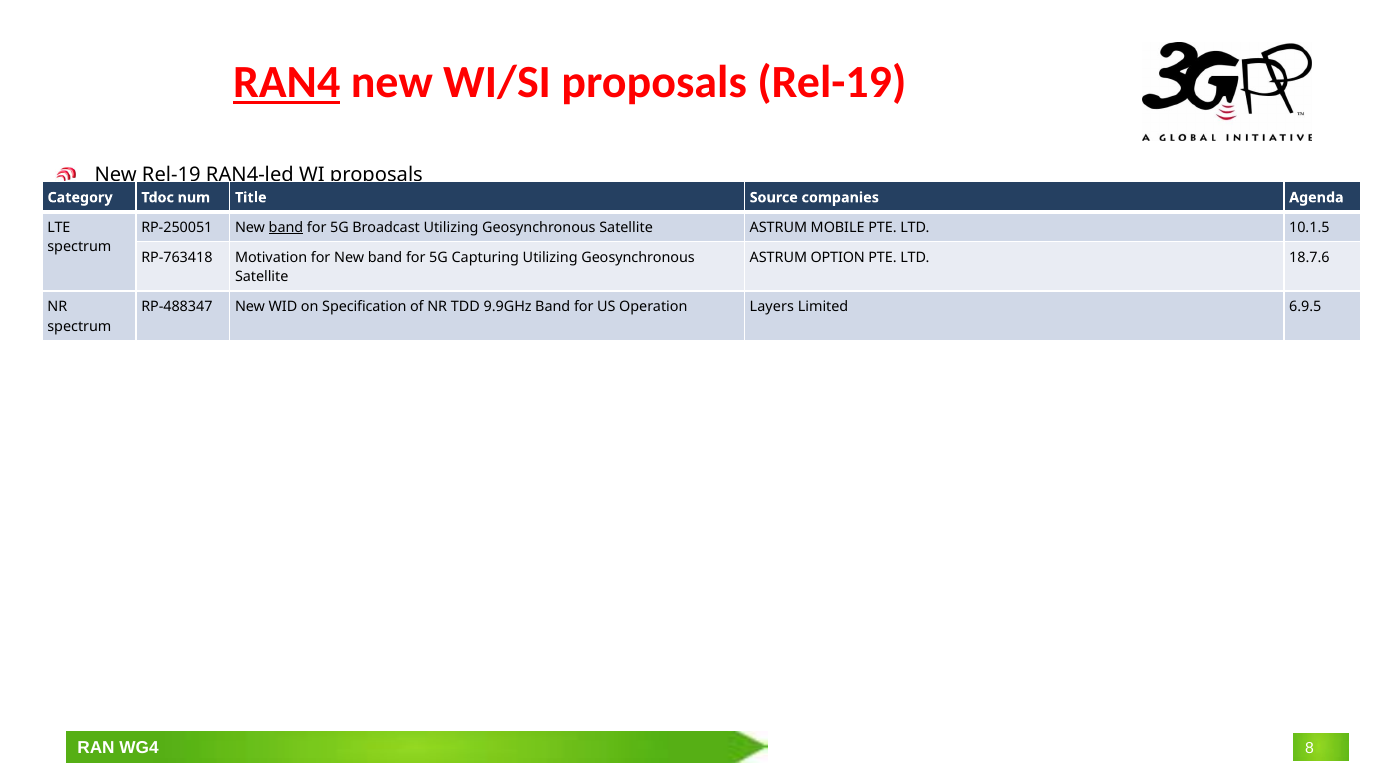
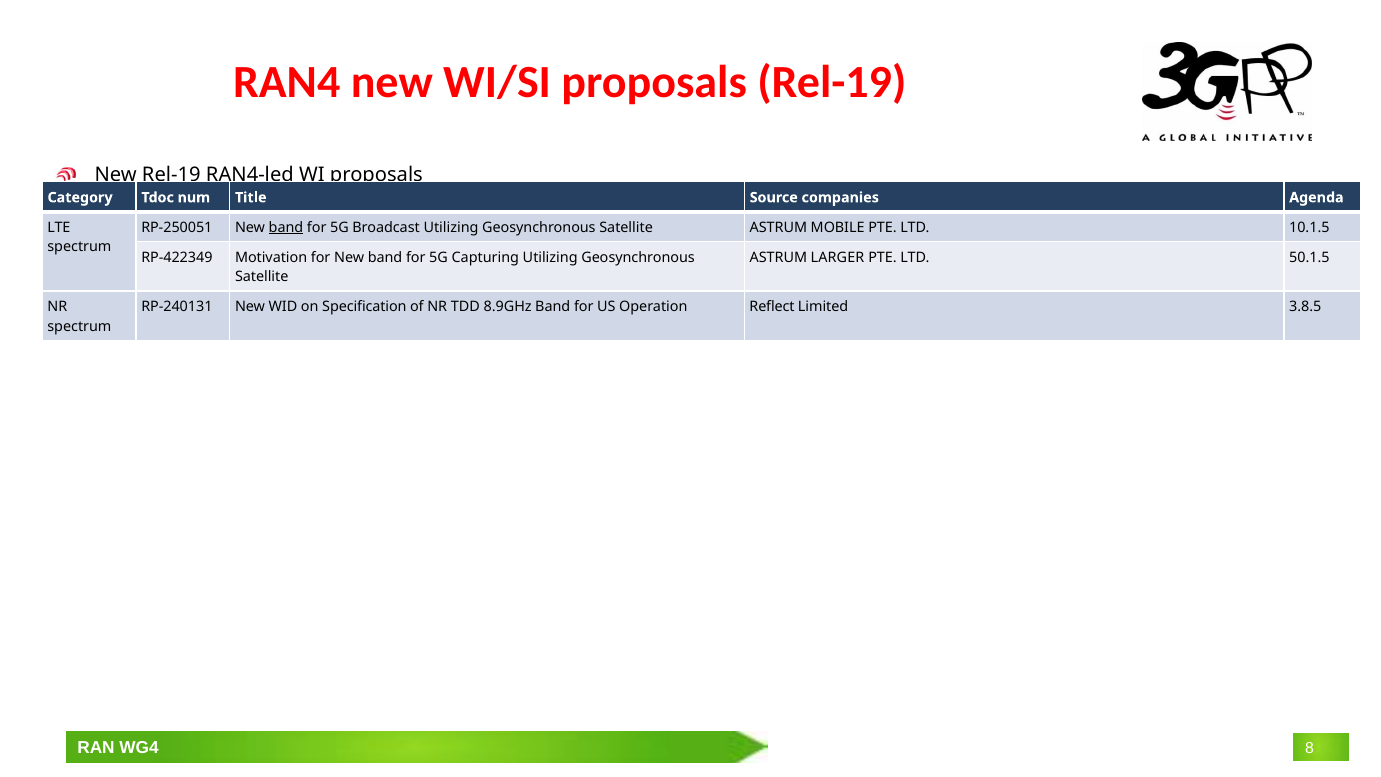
RAN4 underline: present -> none
RP-763418: RP-763418 -> RP-422349
OPTION: OPTION -> LARGER
18.7.6: 18.7.6 -> 50.1.5
RP-488347: RP-488347 -> RP-240131
9.9GHz: 9.9GHz -> 8.9GHz
Layers: Layers -> Reflect
6.9.5: 6.9.5 -> 3.8.5
